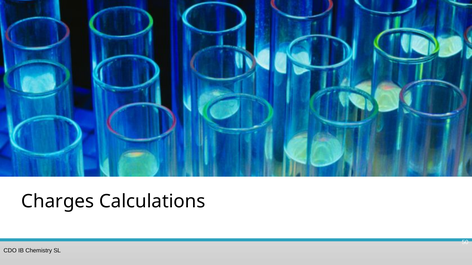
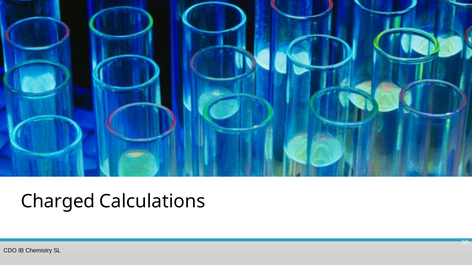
Charges: Charges -> Charged
